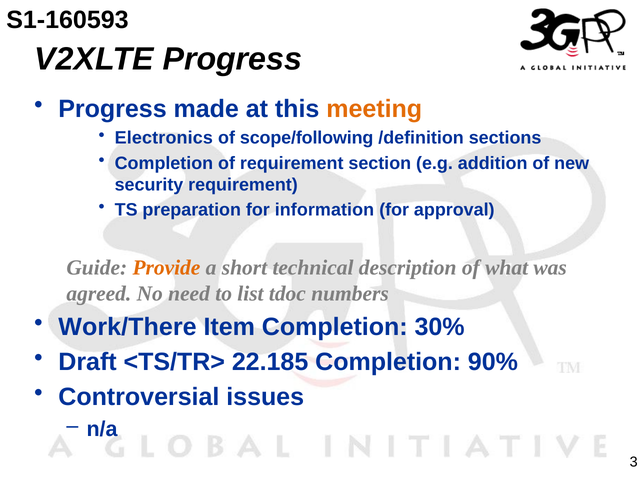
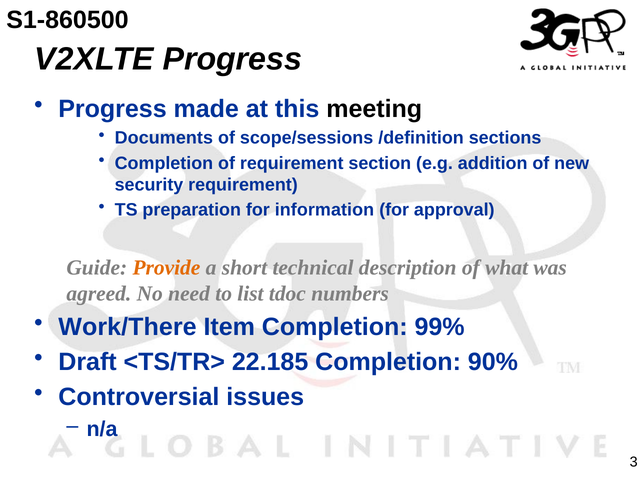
S1-160593: S1-160593 -> S1-860500
meeting colour: orange -> black
Electronics: Electronics -> Documents
scope/following: scope/following -> scope/sessions
30%: 30% -> 99%
